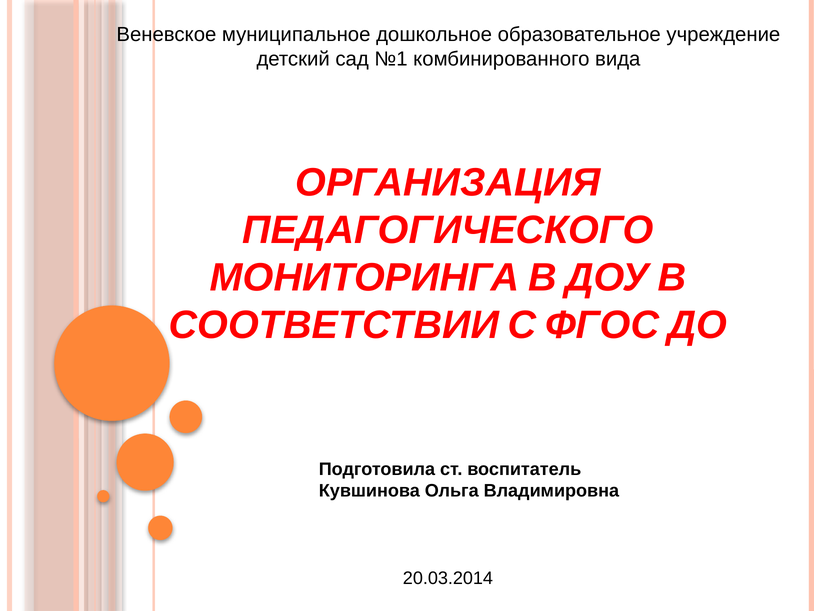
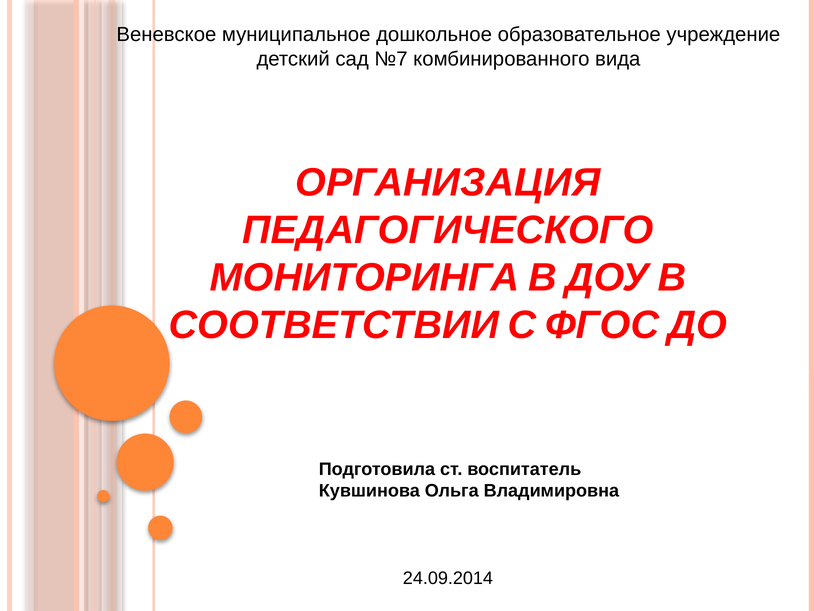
№1: №1 -> №7
20.03.2014: 20.03.2014 -> 24.09.2014
